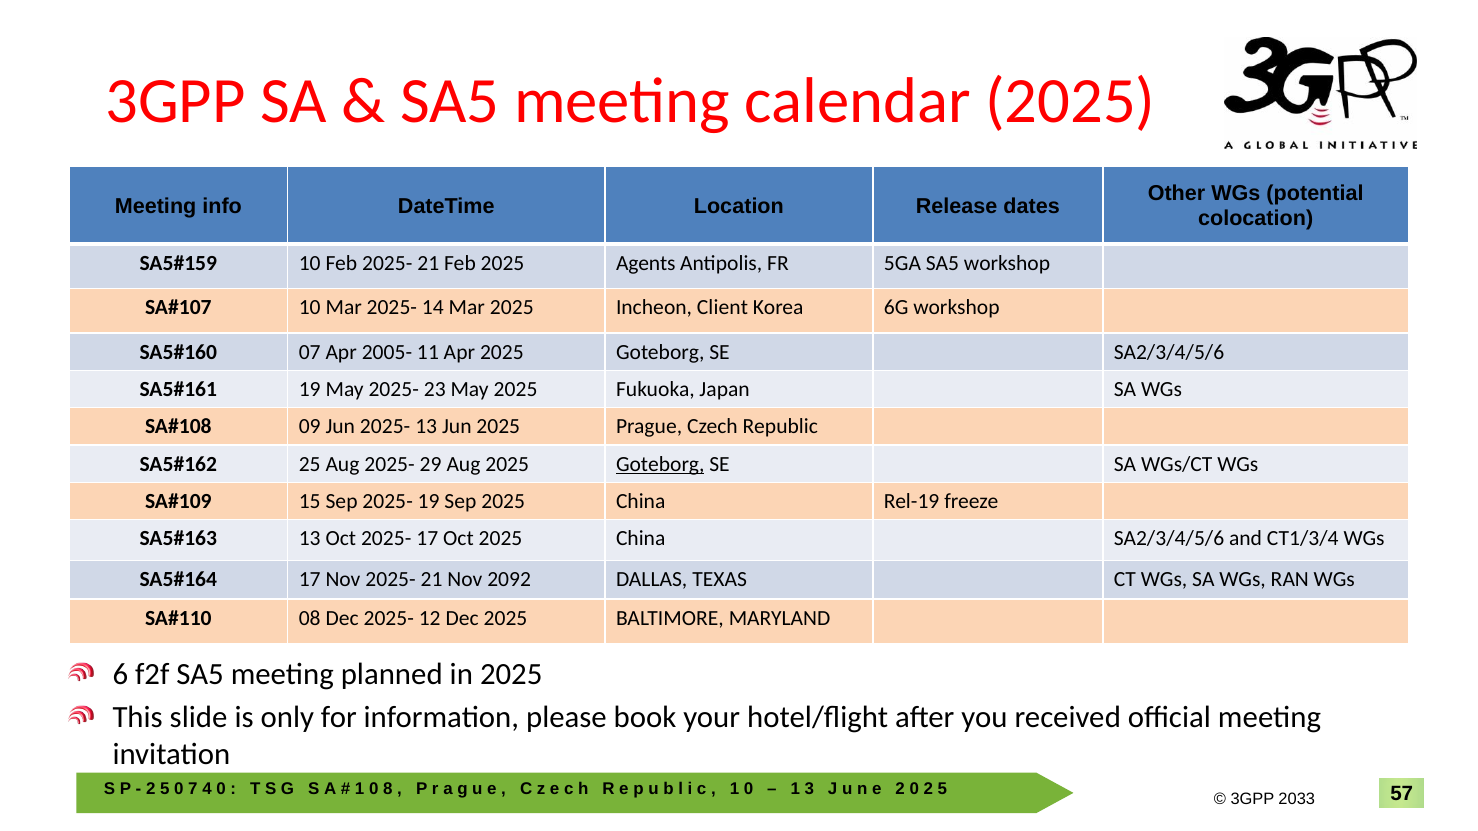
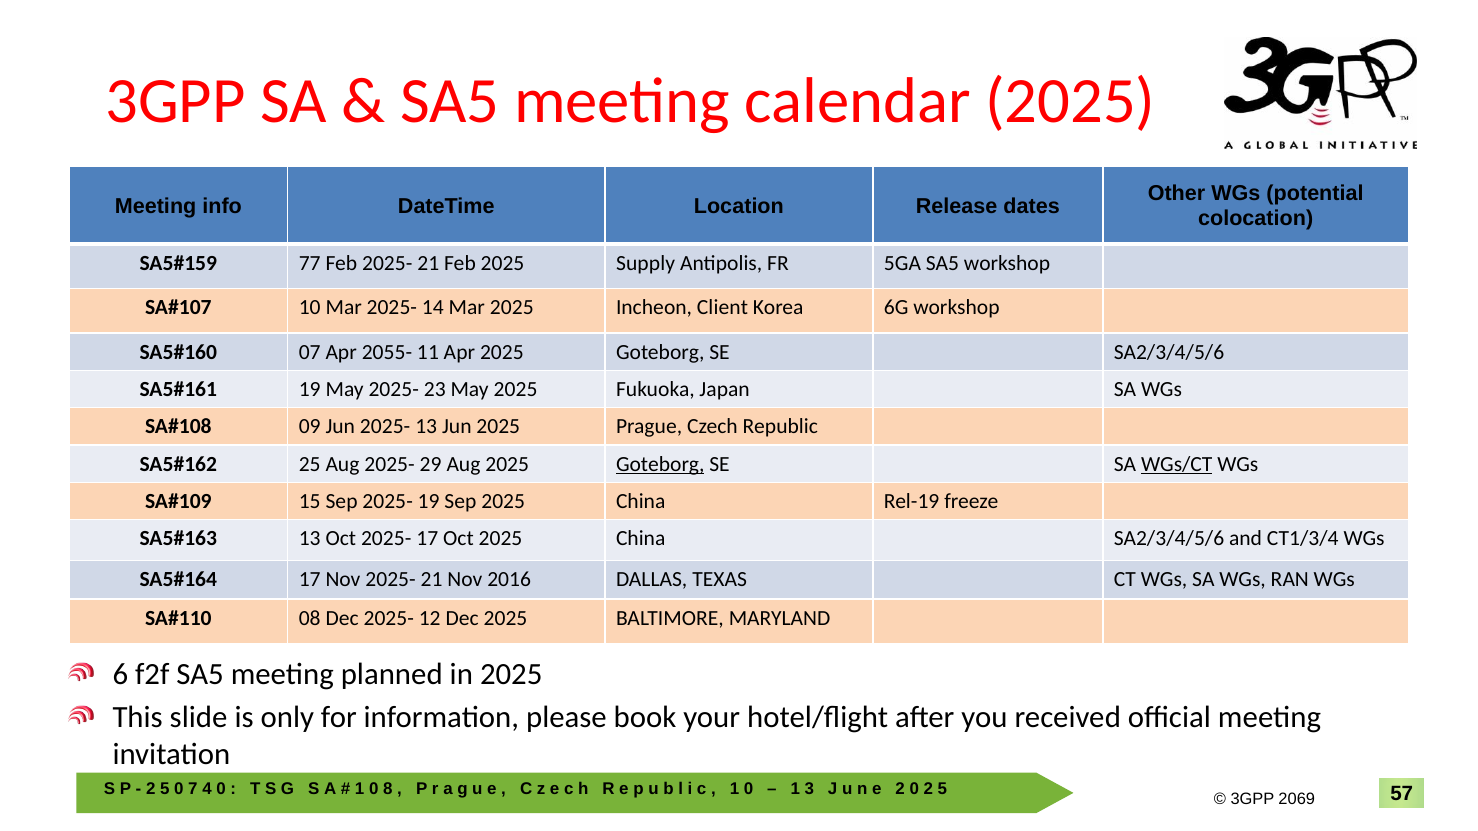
10 at (310, 263): 10 -> 77
Agents: Agents -> Supply
2005-: 2005- -> 2055-
WGs/CT underline: none -> present
2092: 2092 -> 2016
2033: 2033 -> 2069
